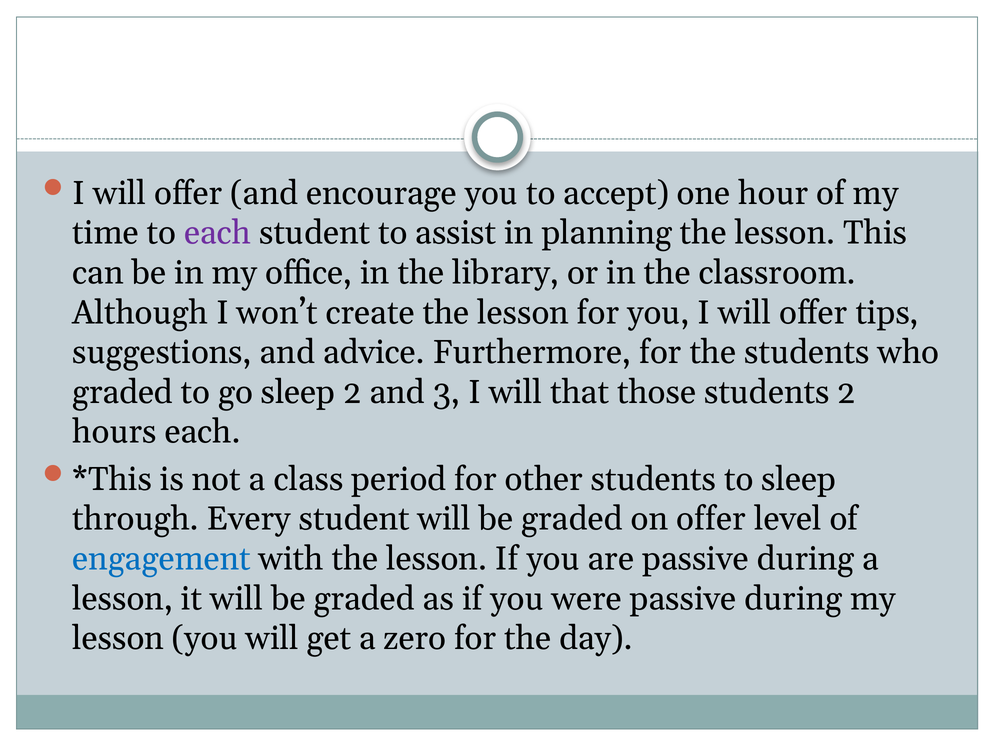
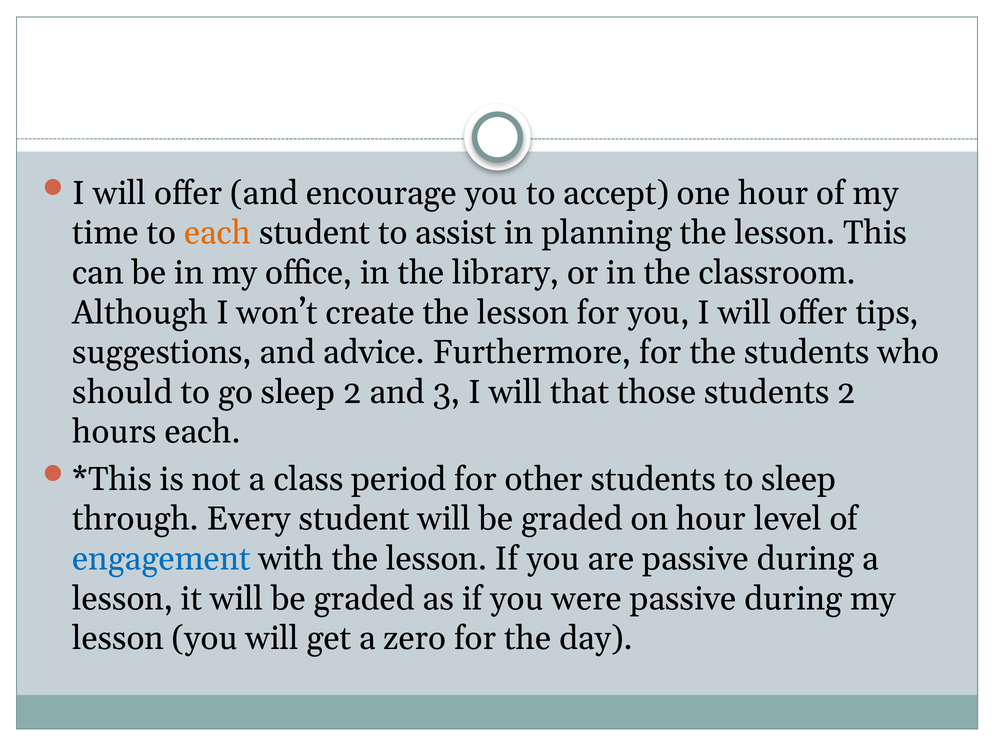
each at (218, 233) colour: purple -> orange
graded at (123, 392): graded -> should
on offer: offer -> hour
